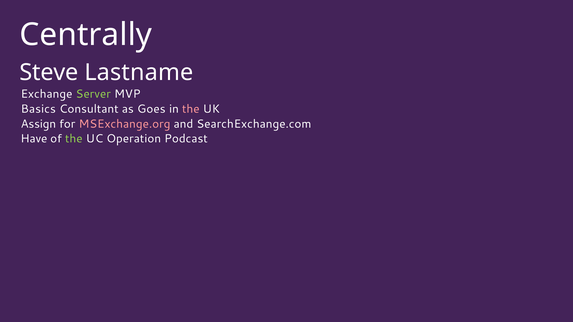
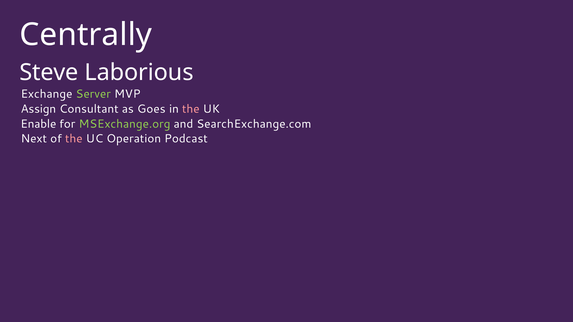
Lastname: Lastname -> Laborious
Basics: Basics -> Assign
Assign: Assign -> Enable
MSExchange.org colour: pink -> light green
Have: Have -> Next
the at (74, 139) colour: light green -> pink
